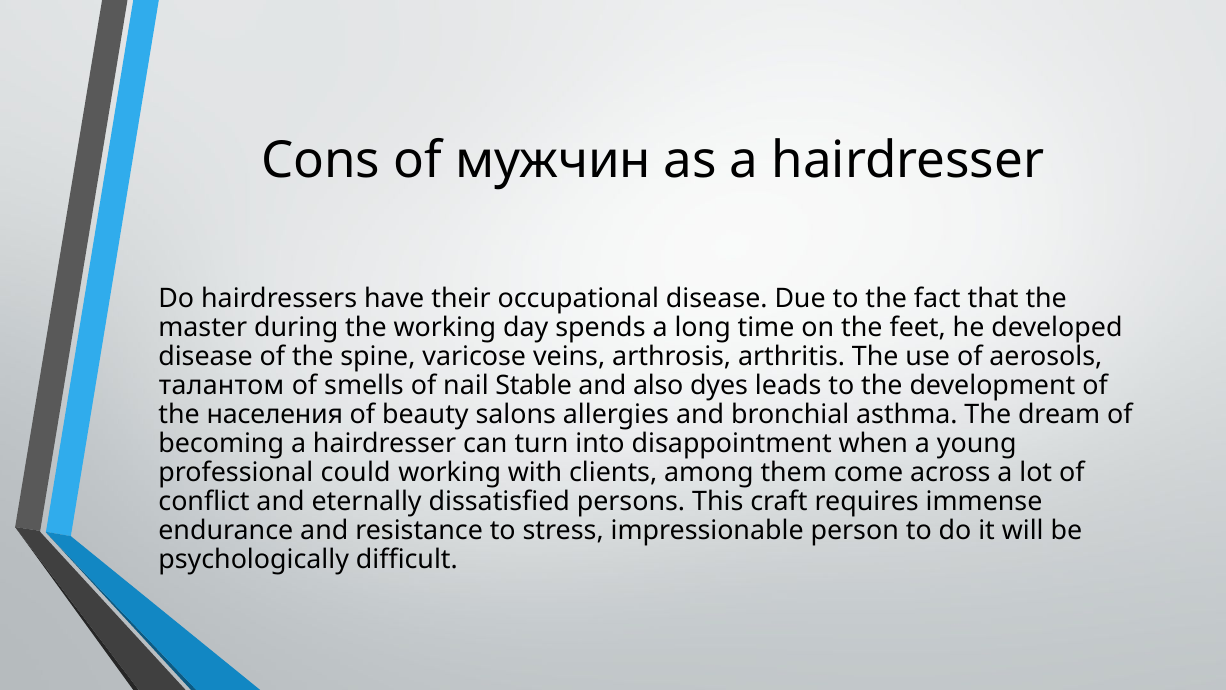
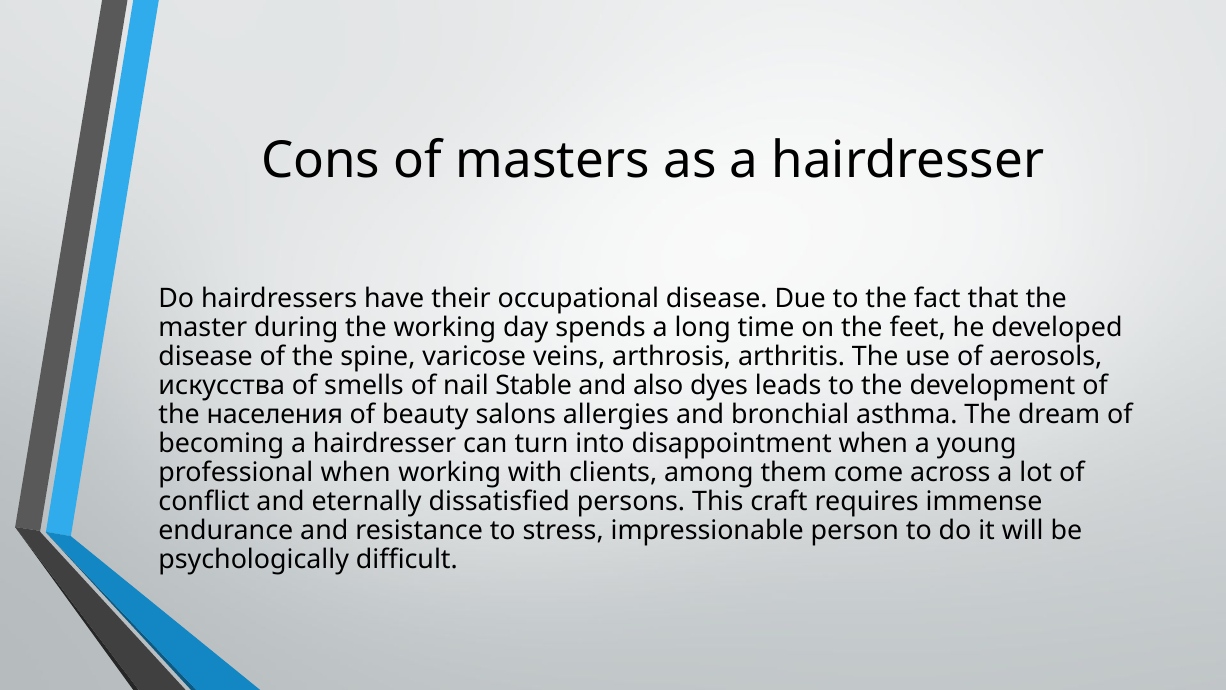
мужчин: мужчин -> masters
талантом: талантом -> искусства
professional could: could -> when
